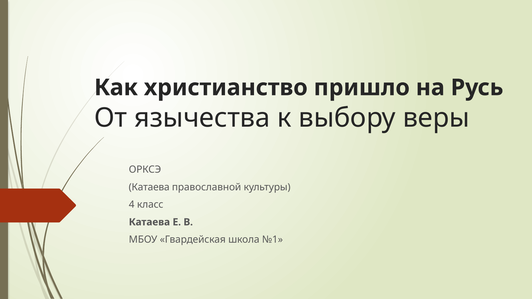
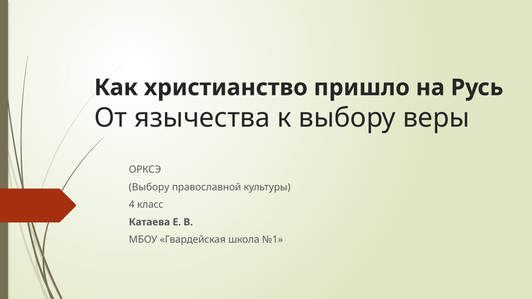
Катаева at (149, 187): Катаева -> Выбору
